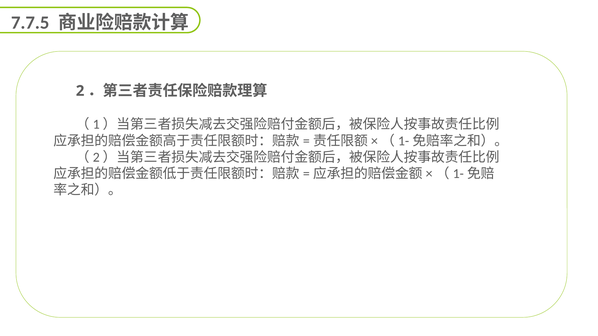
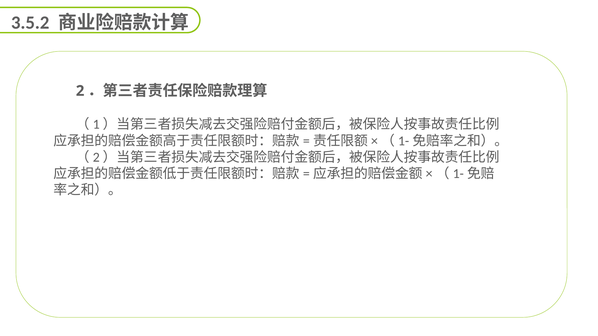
7.7.5: 7.7.5 -> 3.5.2
